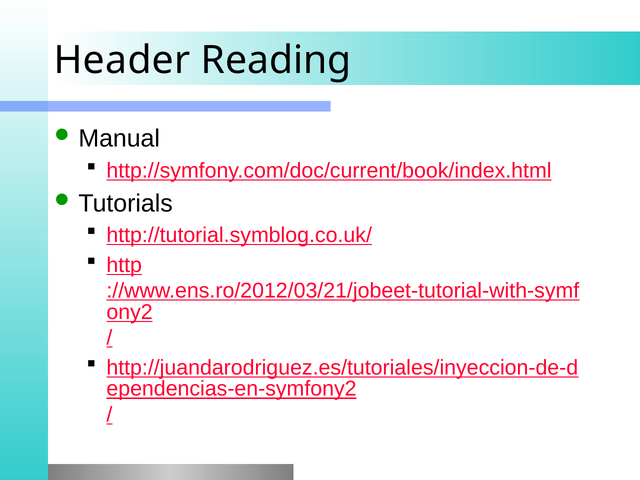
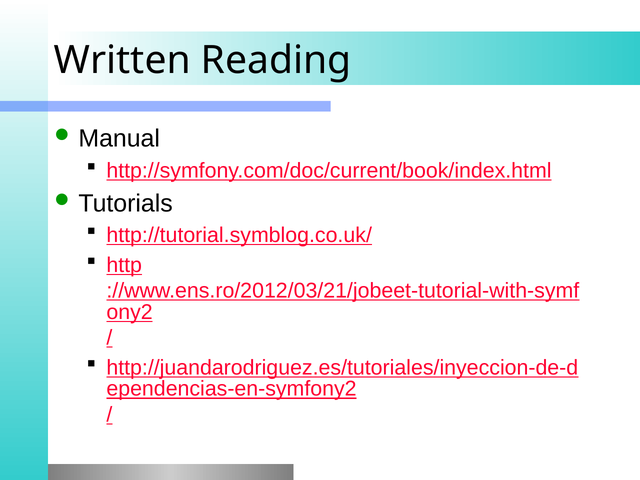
Header: Header -> Written
